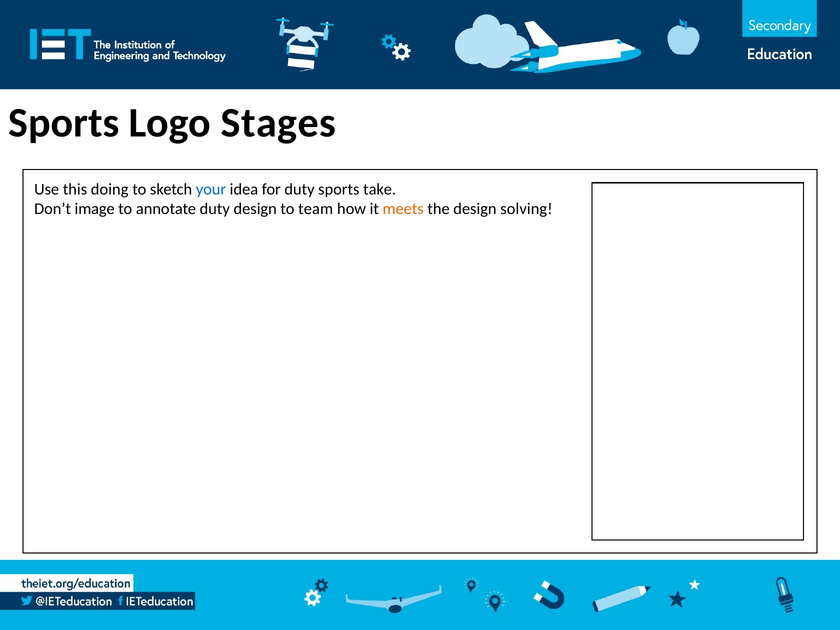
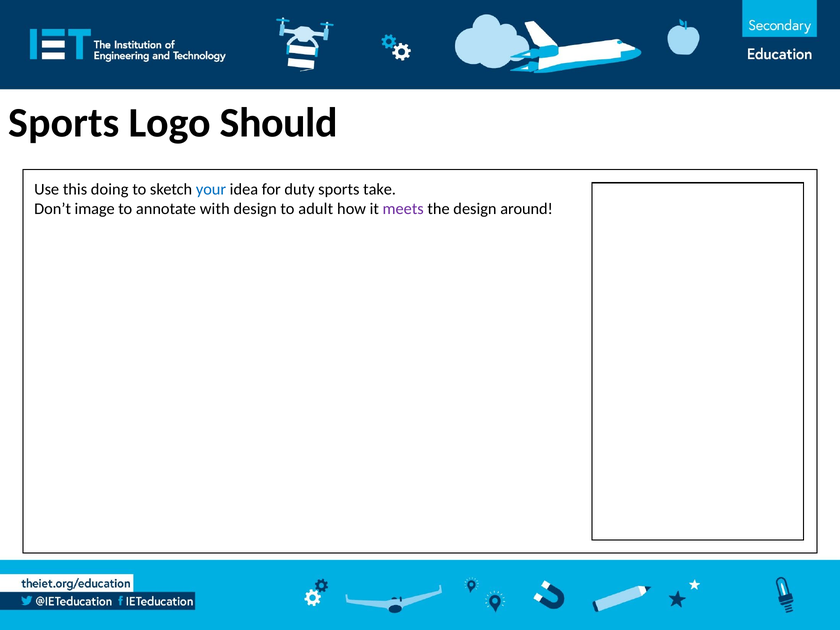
Stages: Stages -> Should
annotate duty: duty -> with
team: team -> adult
meets colour: orange -> purple
solving: solving -> around
